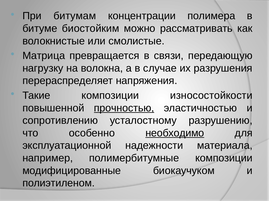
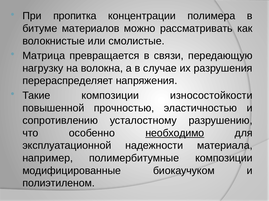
битумам: битумам -> пропитка
биостойким: биостойким -> материалов
прочностью underline: present -> none
